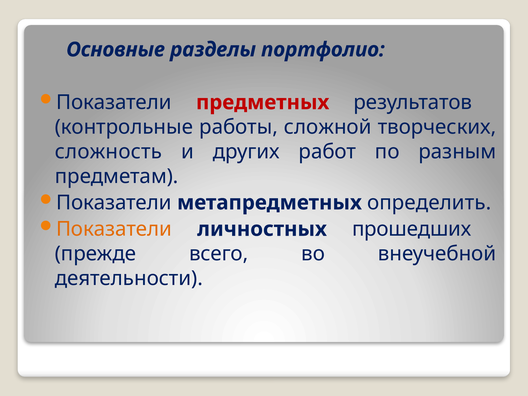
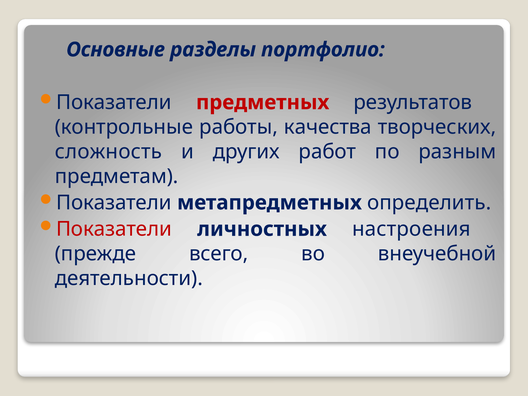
сложной: сложной -> качества
Показатели at (114, 229) colour: orange -> red
прошедших: прошедших -> настроения
